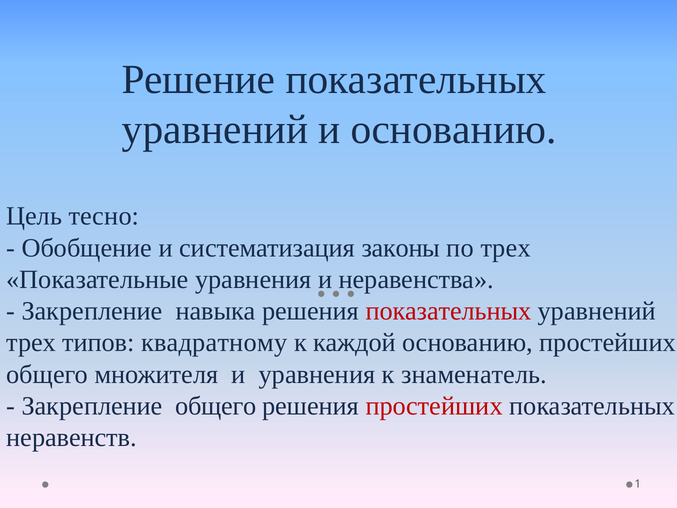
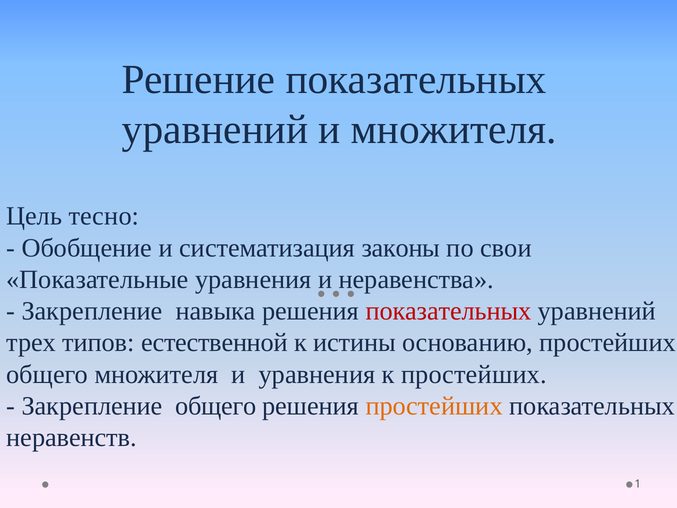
и основанию: основанию -> множителя
по трех: трех -> свои
квадратному: квадратному -> естественной
каждой: каждой -> истины
к знаменатель: знаменатель -> простейших
простейших at (434, 406) colour: red -> orange
